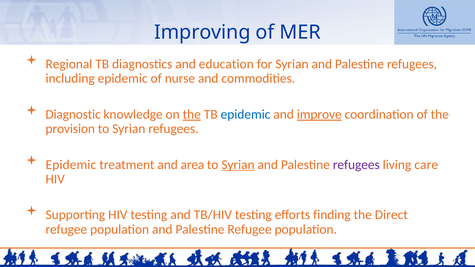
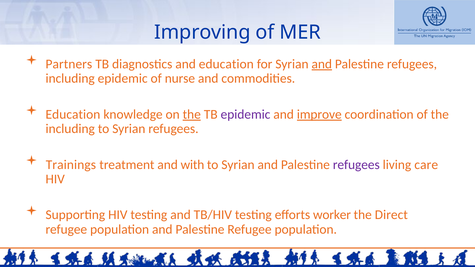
Regional: Regional -> Partners
and at (322, 64) underline: none -> present
Diagnostic at (73, 114): Diagnostic -> Education
epidemic at (246, 114) colour: blue -> purple
provision at (70, 129): provision -> including
Epidemic at (71, 165): Epidemic -> Trainings
area: area -> with
Syrian at (238, 165) underline: present -> none
finding: finding -> worker
